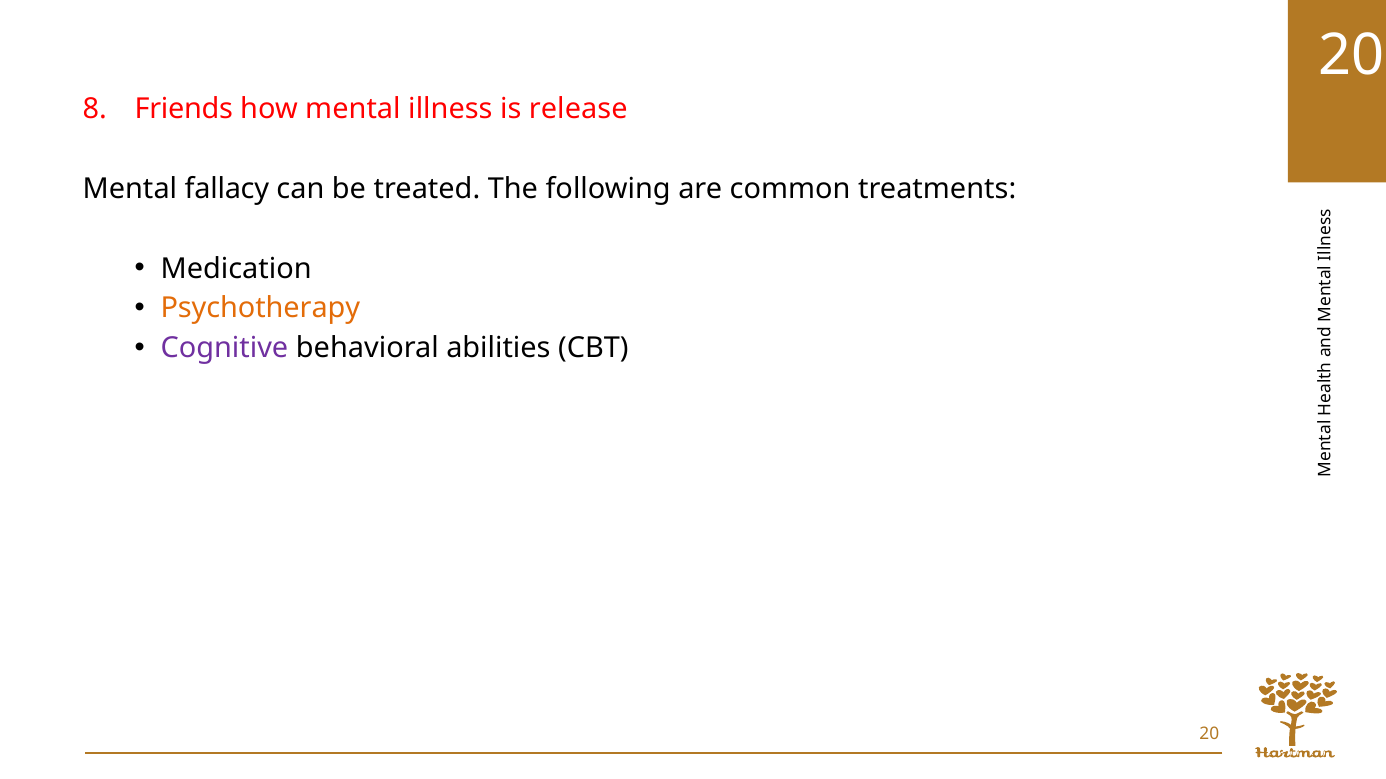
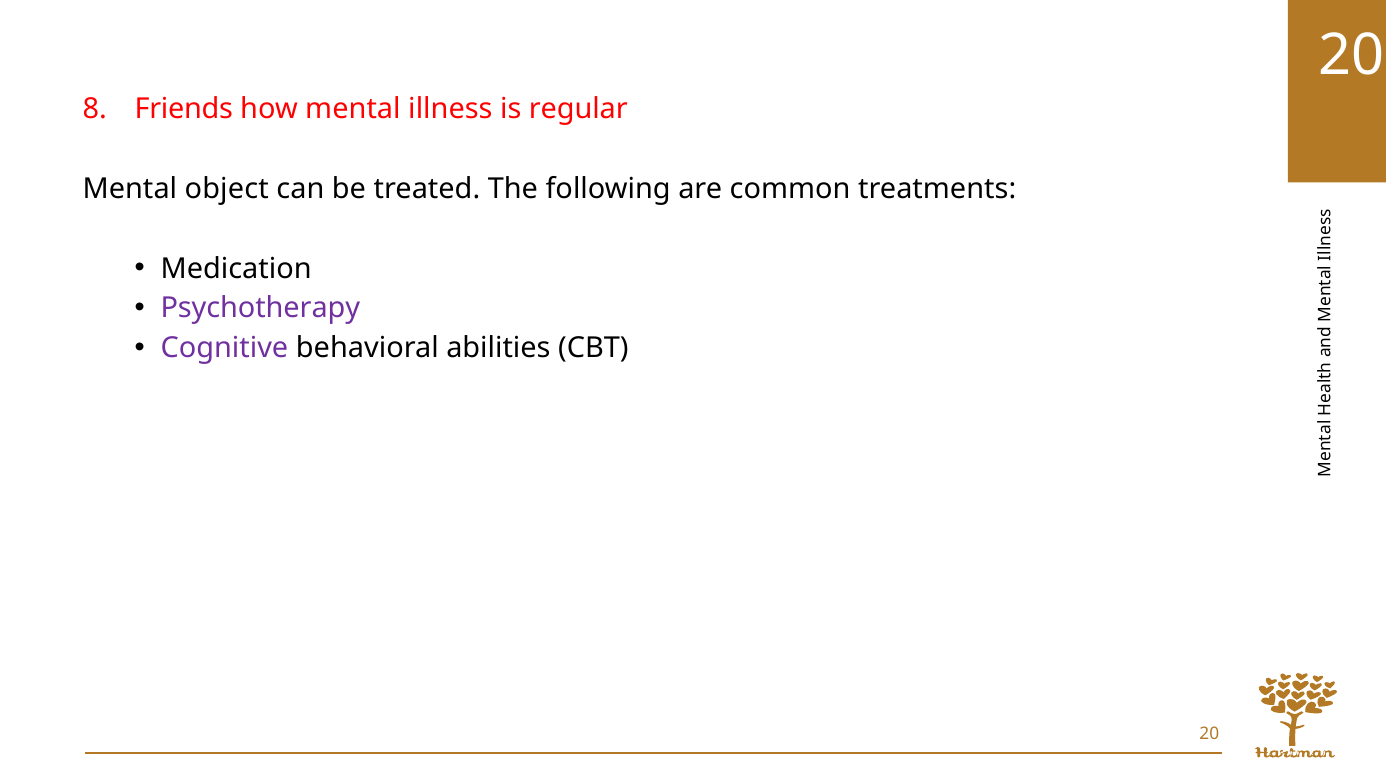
release: release -> regular
fallacy: fallacy -> object
Psychotherapy colour: orange -> purple
